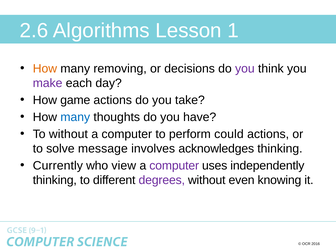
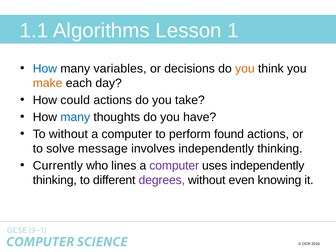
2.6: 2.6 -> 1.1
How at (45, 69) colour: orange -> blue
removing: removing -> variables
you at (245, 69) colour: purple -> orange
make colour: purple -> orange
game: game -> could
could: could -> found
involves acknowledges: acknowledges -> independently
view: view -> lines
